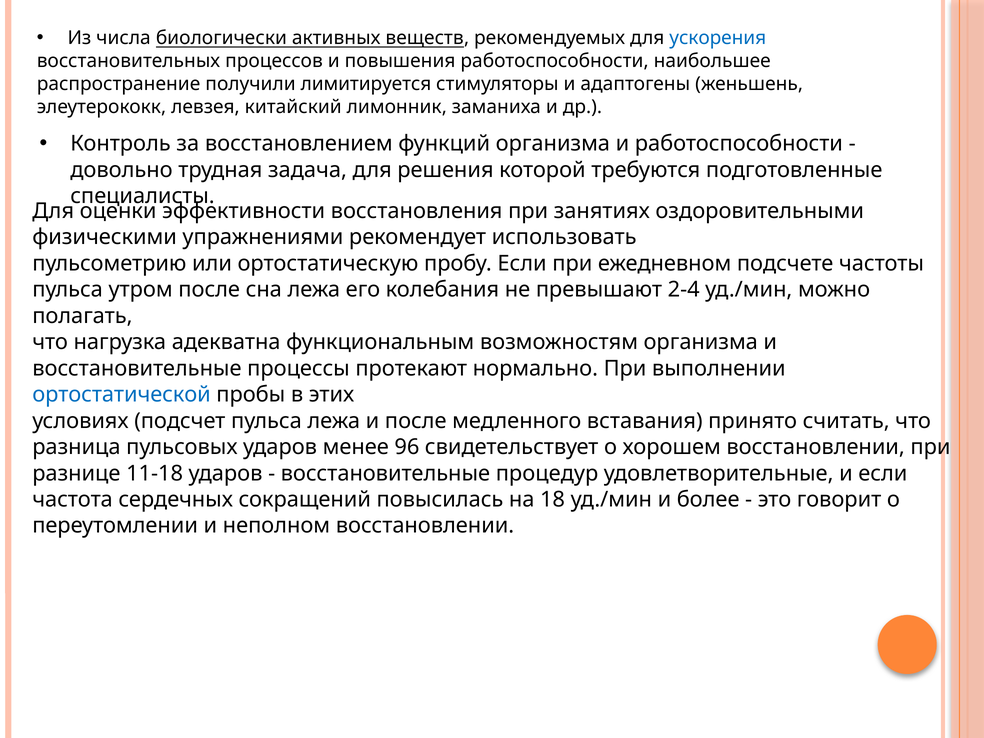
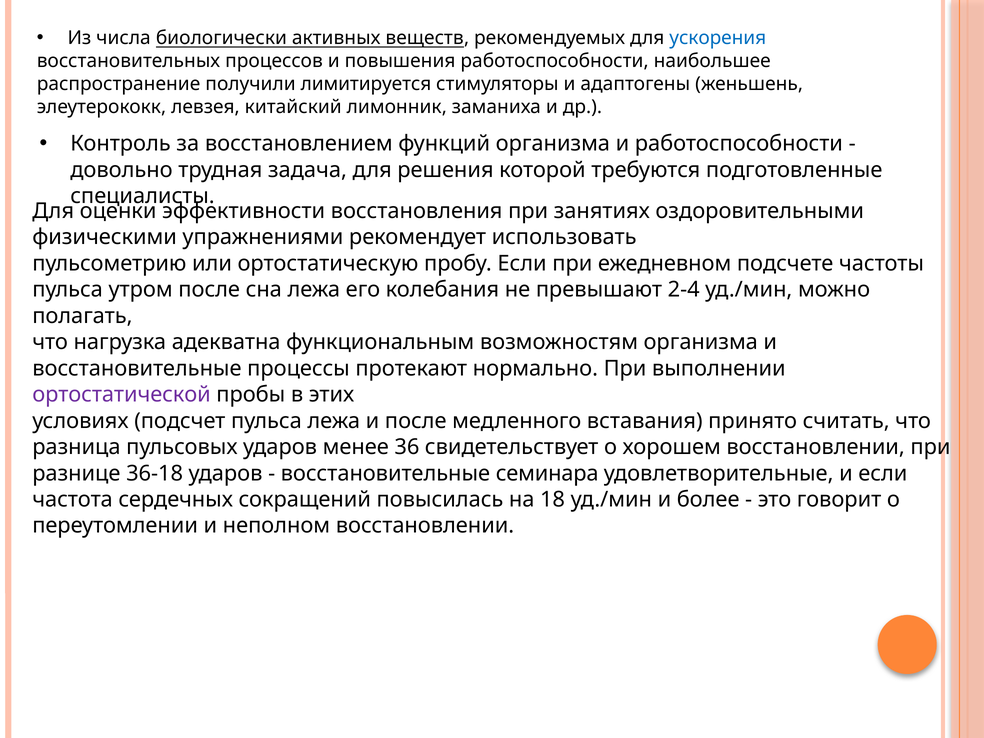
ортостатической colour: blue -> purple
96: 96 -> 36
11-18: 11-18 -> 36-18
процедур: процедур -> семинара
